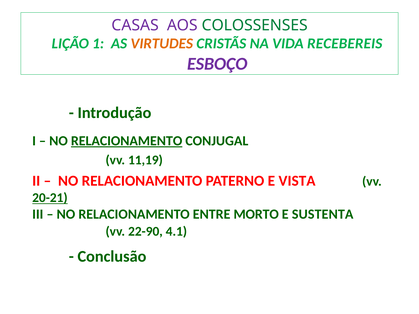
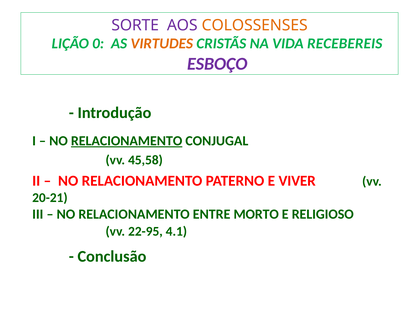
CASAS: CASAS -> SORTE
COLOSSENSES colour: green -> orange
1: 1 -> 0
11,19: 11,19 -> 45,58
VISTA: VISTA -> VIVER
20-21 underline: present -> none
SUSTENTA: SUSTENTA -> RELIGIOSO
22-90: 22-90 -> 22-95
